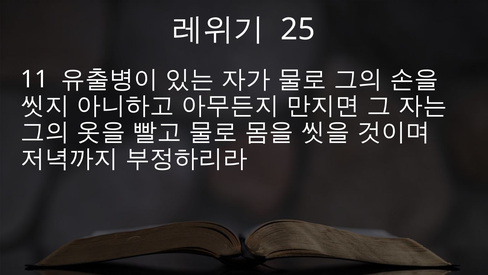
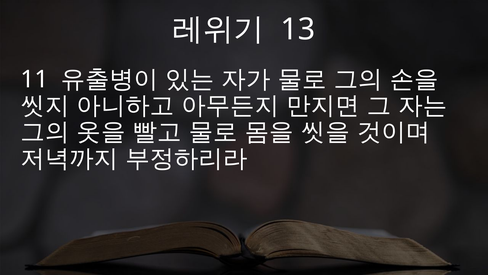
25: 25 -> 13
